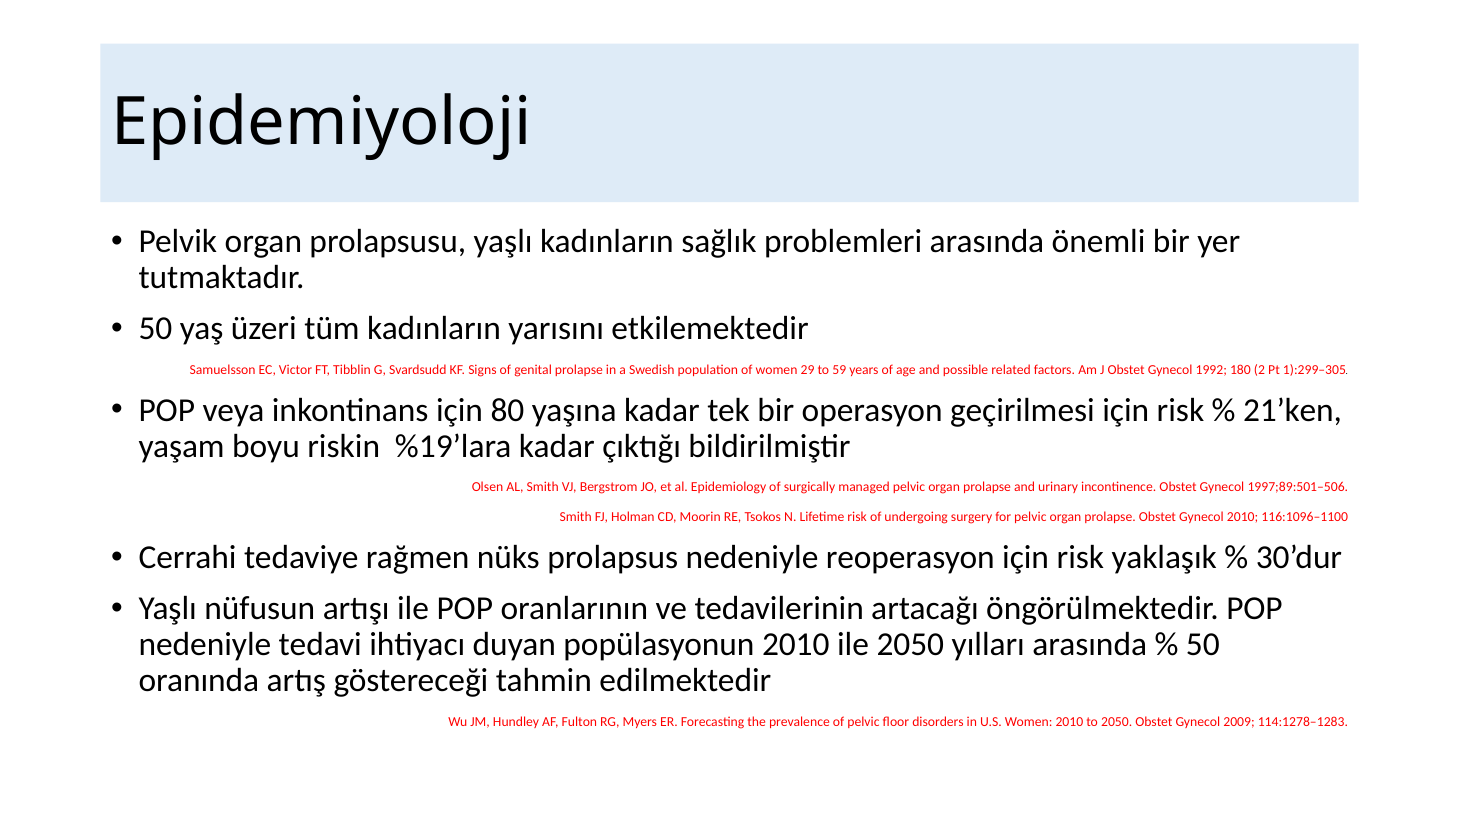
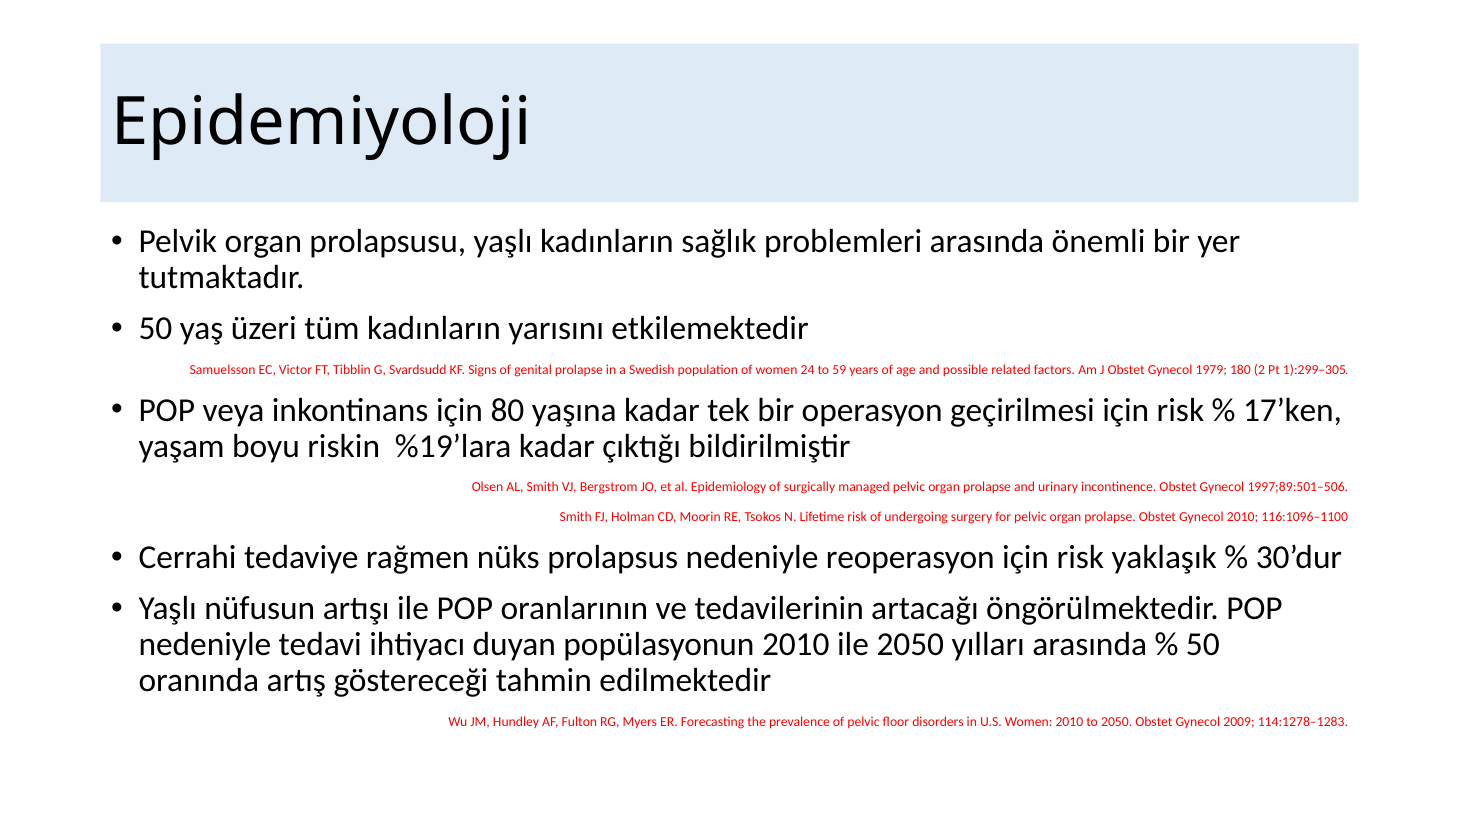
29: 29 -> 24
1992: 1992 -> 1979
21’ken: 21’ken -> 17’ken
